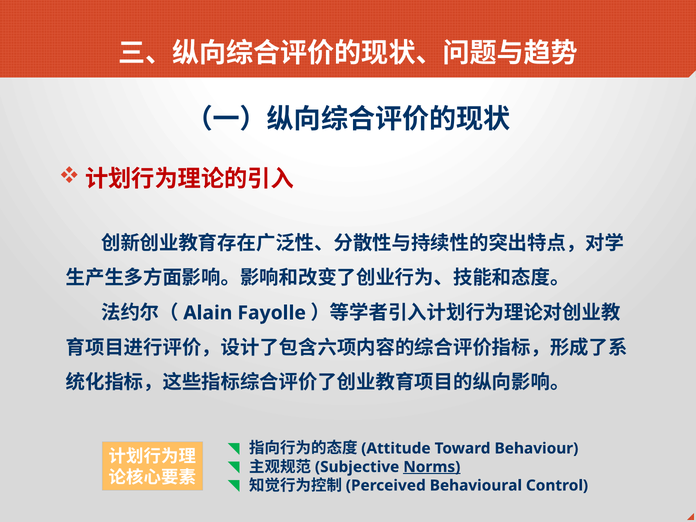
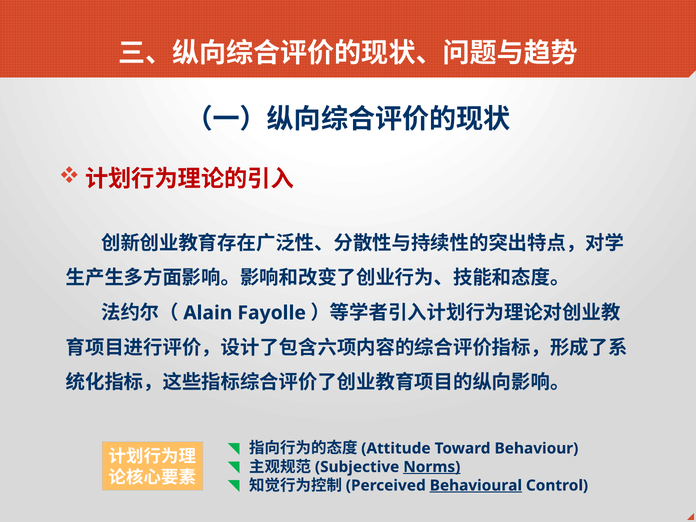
Behavioural underline: none -> present
